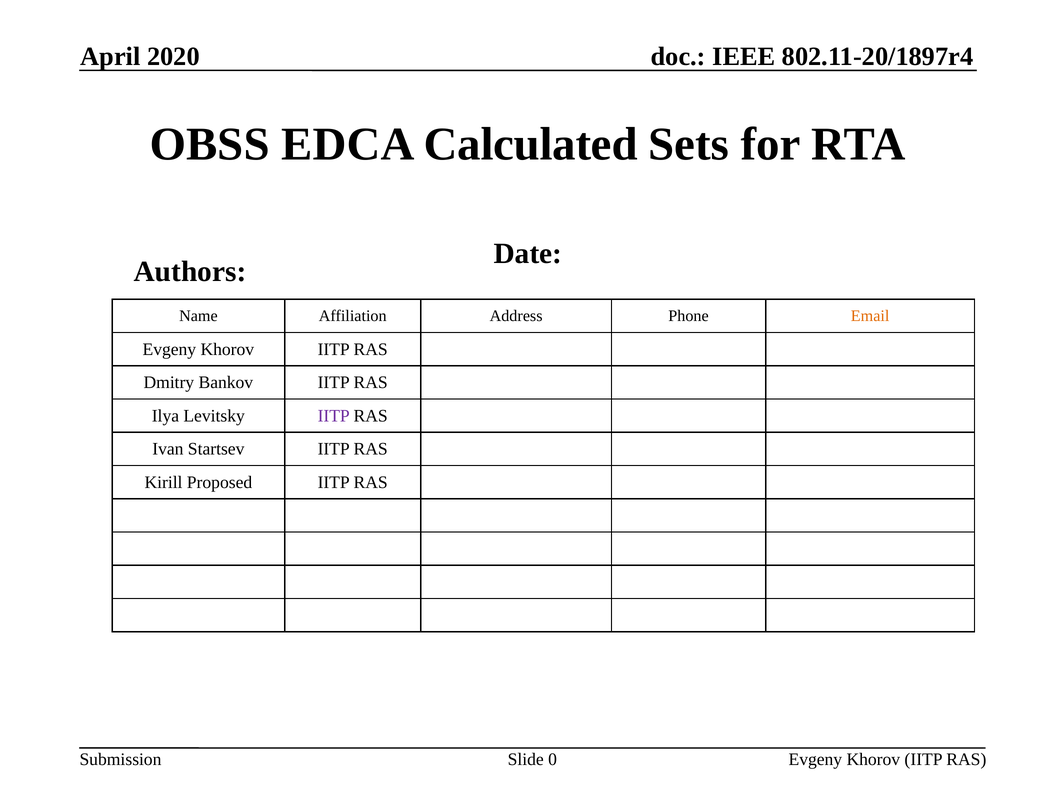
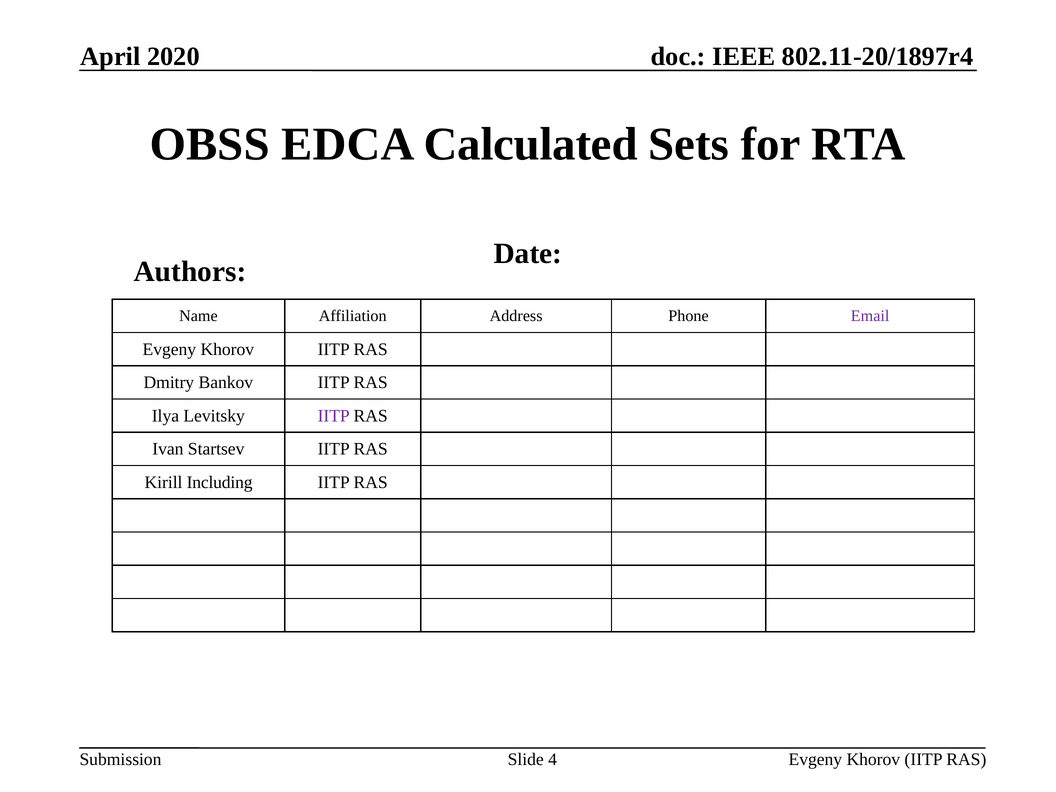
Email colour: orange -> purple
Proposed: Proposed -> Including
0: 0 -> 4
